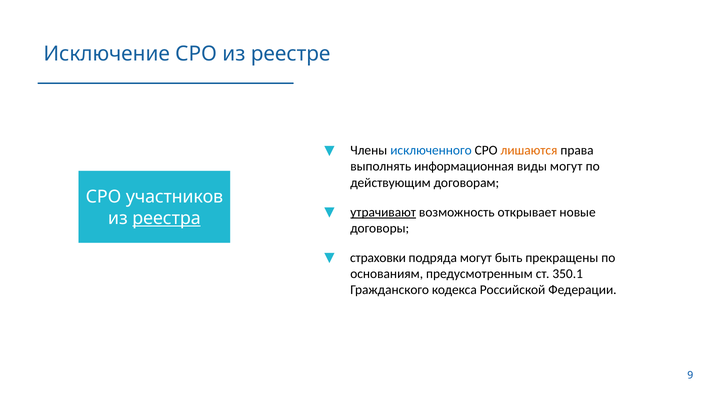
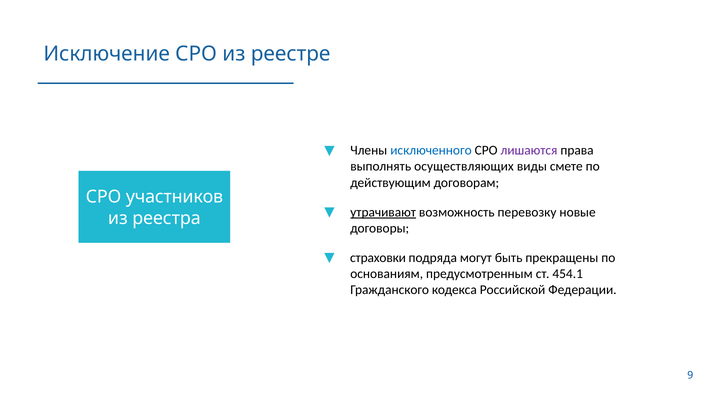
лишаются colour: orange -> purple
информационная: информационная -> осуществляющих
виды могут: могут -> смете
открывает: открывает -> перевозку
реестра underline: present -> none
350.1: 350.1 -> 454.1
